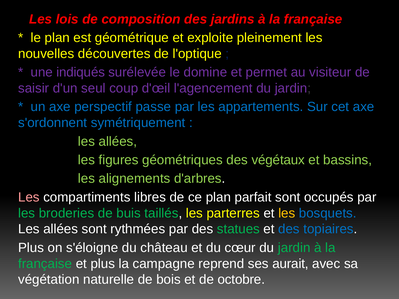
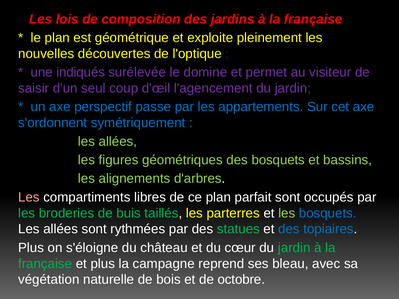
des végétaux: végétaux -> bosquets
les at (287, 213) colour: yellow -> light green
aurait: aurait -> bleau
